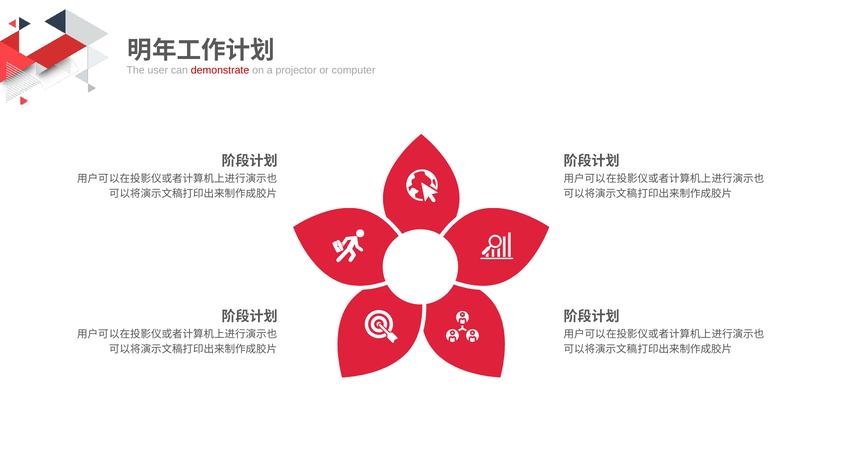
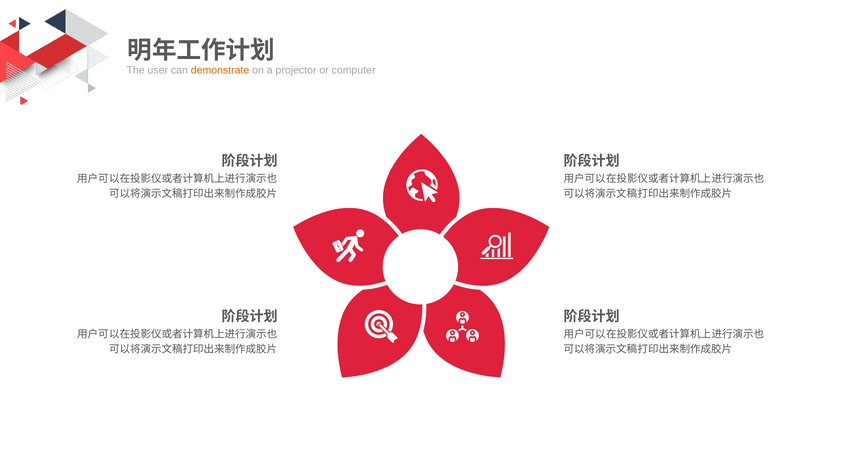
demonstrate colour: red -> orange
